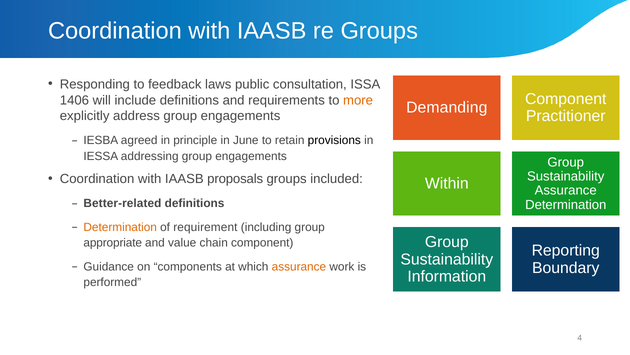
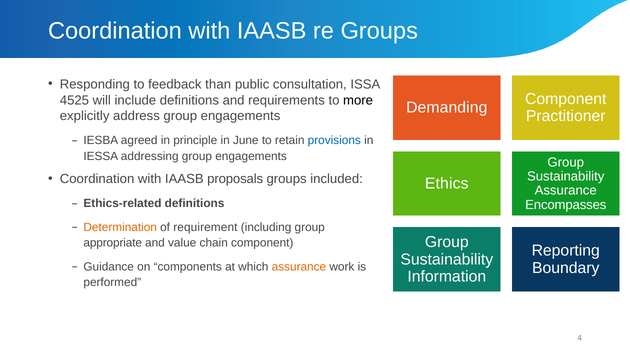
laws: laws -> than
1406: 1406 -> 4525
more colour: orange -> black
provisions colour: black -> blue
Within: Within -> Ethics
Determination at (566, 204): Determination -> Encompasses
Better-related: Better-related -> Ethics-related
